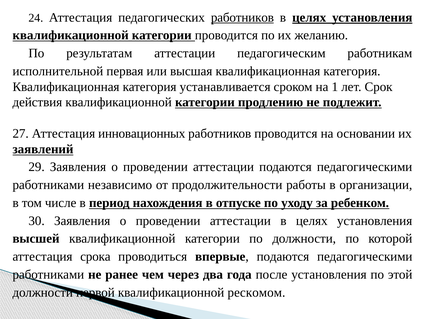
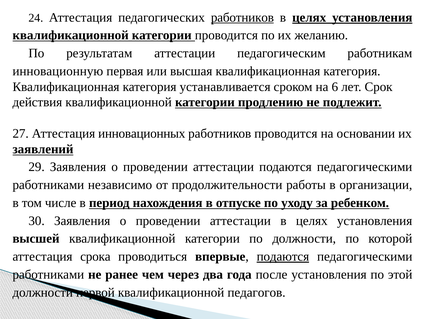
исполнительной: исполнительной -> инновационную
1: 1 -> 6
подаются at (283, 256) underline: none -> present
рескомом: рескомом -> педагогов
